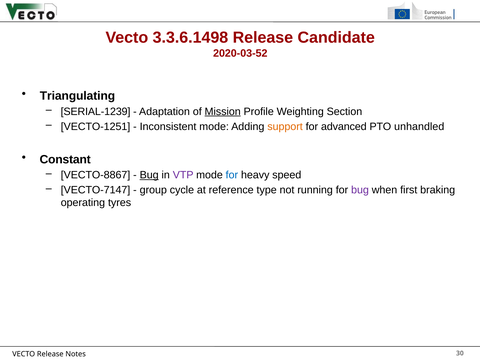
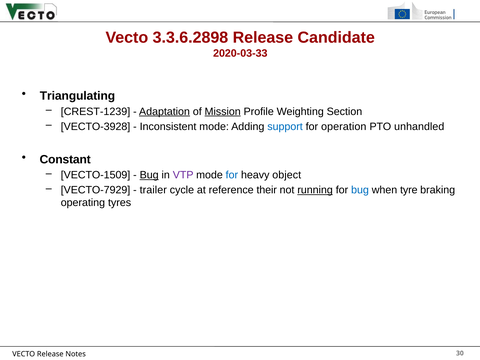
3.3.6.1498: 3.3.6.1498 -> 3.3.6.2898
2020-03-52: 2020-03-52 -> 2020-03-33
SERIAL-1239: SERIAL-1239 -> CREST-1239
Adaptation underline: none -> present
VECTO-1251: VECTO-1251 -> VECTO-3928
support colour: orange -> blue
advanced: advanced -> operation
VECTO-8867: VECTO-8867 -> VECTO-1509
speed: speed -> object
VECTO-7147: VECTO-7147 -> VECTO-7929
group: group -> trailer
type: type -> their
running underline: none -> present
bug at (360, 190) colour: purple -> blue
first: first -> tyre
